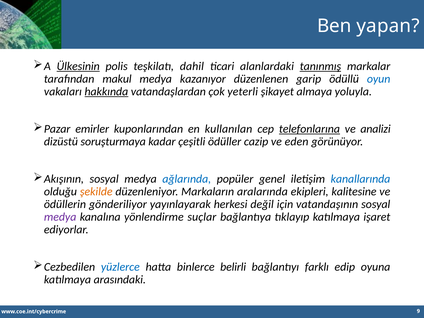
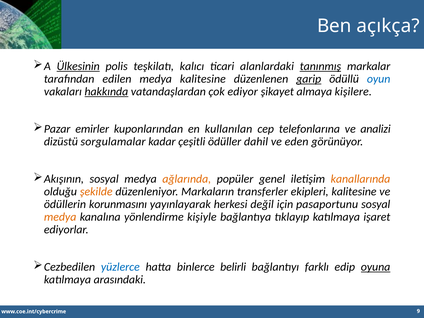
yapan: yapan -> açıkça
dahil: dahil -> kalıcı
makul: makul -> edilen
medya kazanıyor: kazanıyor -> kalitesine
garip underline: none -> present
yeterli: yeterli -> ediyor
yoluyla: yoluyla -> kişilere
telefonlarına underline: present -> none
soruşturmaya: soruşturmaya -> sorgulamalar
cazip: cazip -> dahil
ağlarında colour: blue -> orange
kanallarında colour: blue -> orange
aralarında: aralarında -> transferler
gönderiliyor: gönderiliyor -> korunmasını
vatandaşının: vatandaşının -> pasaportunu
medya at (60, 217) colour: purple -> orange
suçlar: suçlar -> kişiyle
oyuna underline: none -> present
